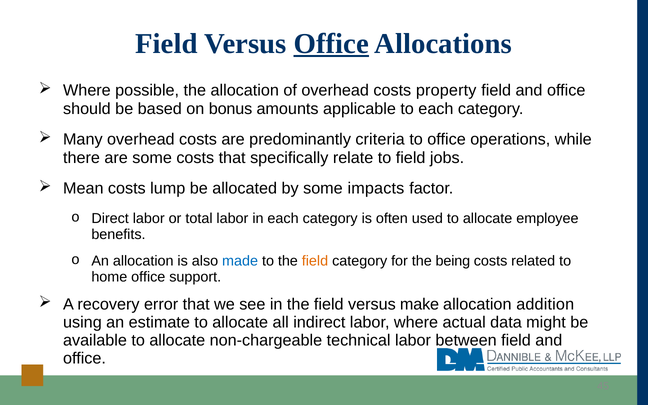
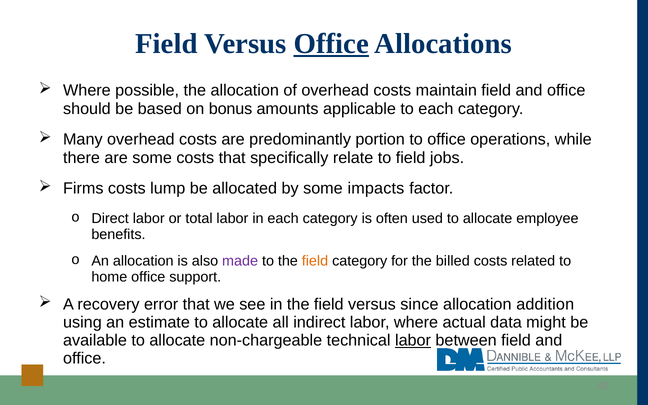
property: property -> maintain
criteria: criteria -> portion
Mean: Mean -> Firms
made colour: blue -> purple
being: being -> billed
make: make -> since
labor at (413, 340) underline: none -> present
